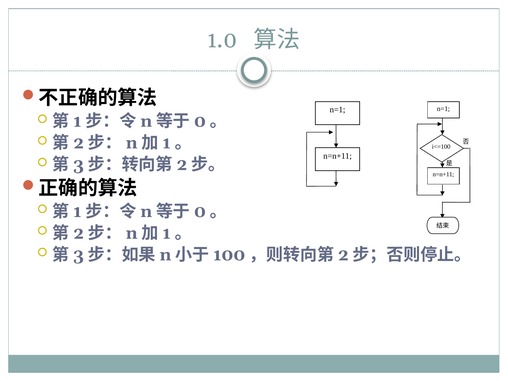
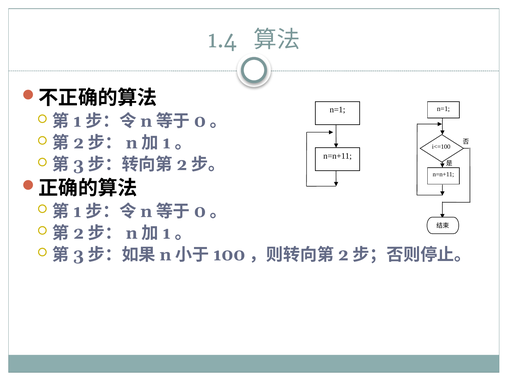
1.0: 1.0 -> 1.4
